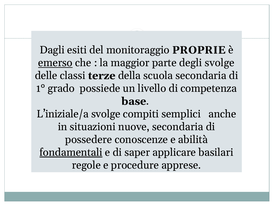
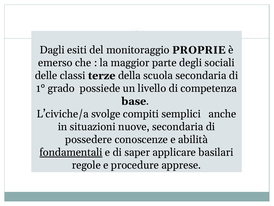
emerso underline: present -> none
degli svolge: svolge -> sociali
L’iniziale/a: L’iniziale/a -> L’civiche/a
